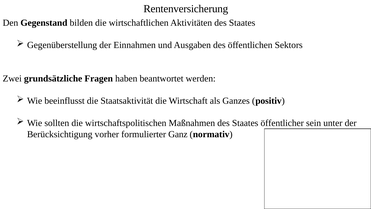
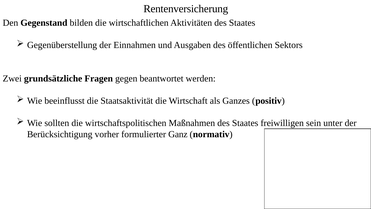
haben: haben -> gegen
öffentlicher: öffentlicher -> freiwilligen
